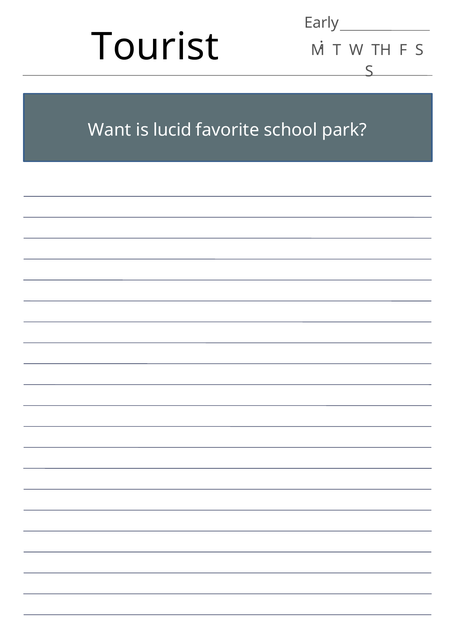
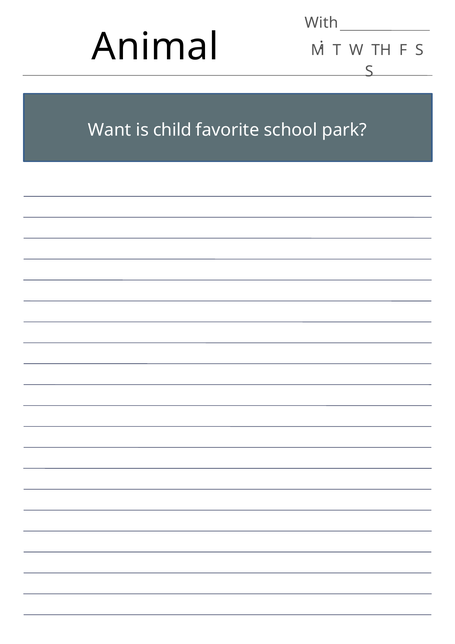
Early: Early -> With
Tourist: Tourist -> Animal
lucid: lucid -> child
